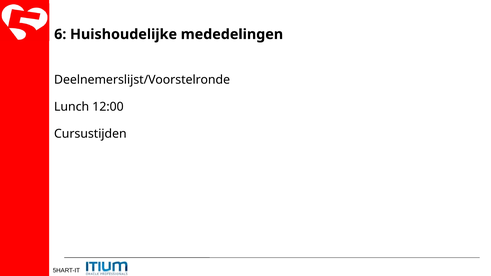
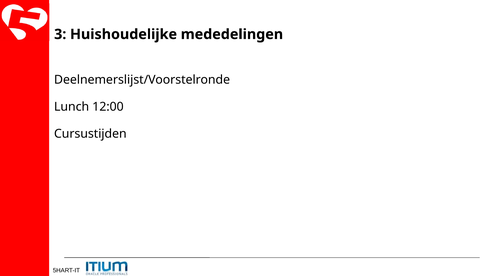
6: 6 -> 3
